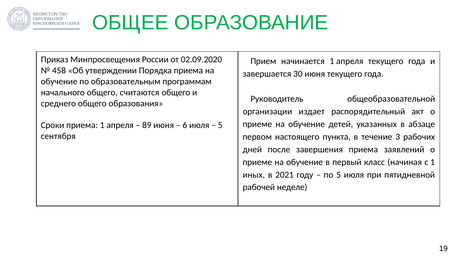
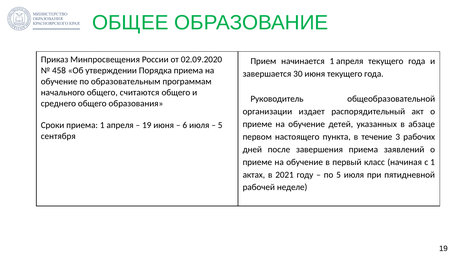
89 at (147, 125): 89 -> 19
иных: иных -> актах
